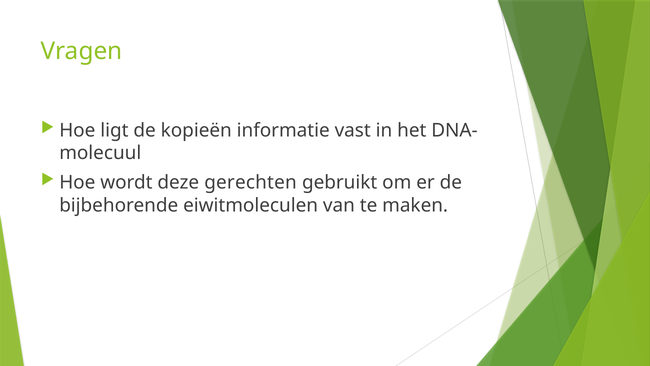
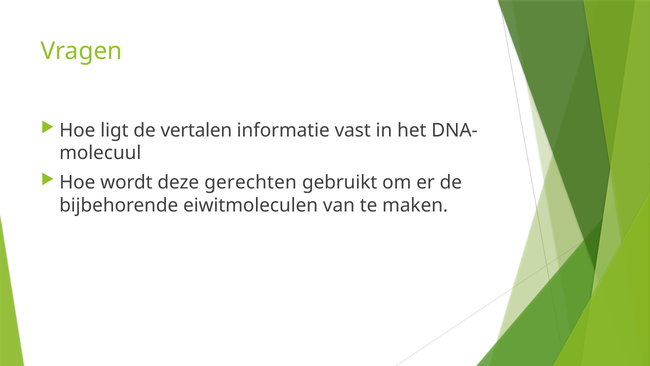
kopieën: kopieën -> vertalen
